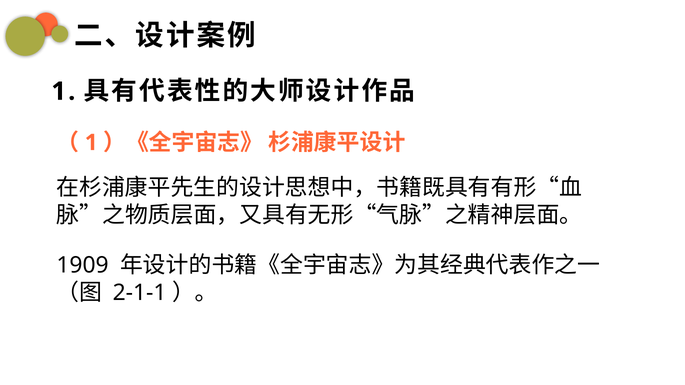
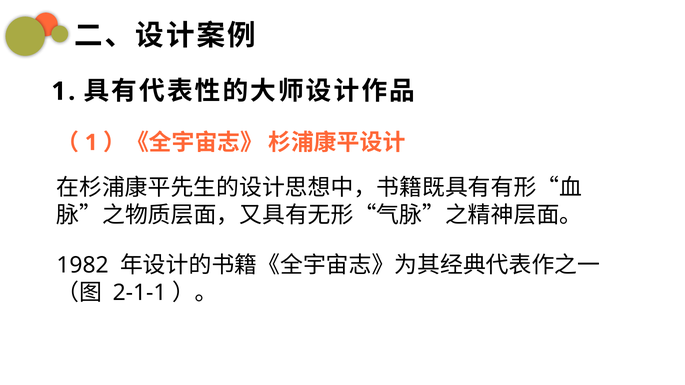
1909: 1909 -> 1982
